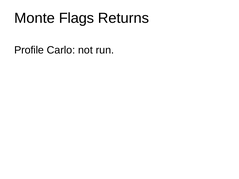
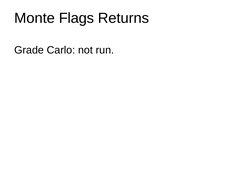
Profile: Profile -> Grade
